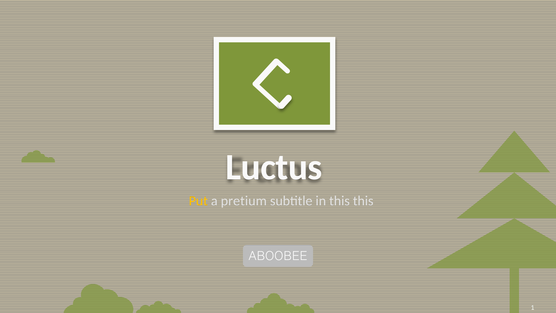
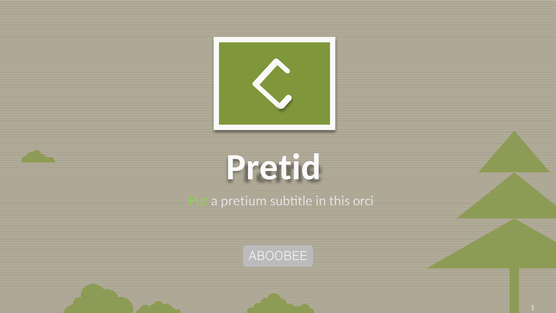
Luctus: Luctus -> Pretid
Put colour: yellow -> light green
this this: this -> orci
